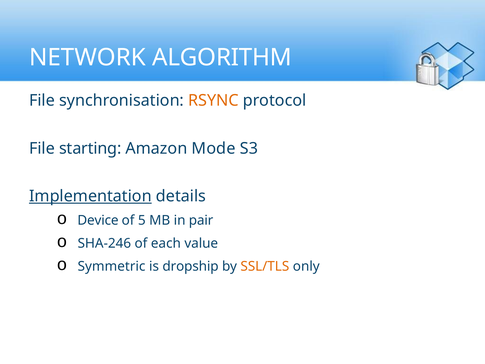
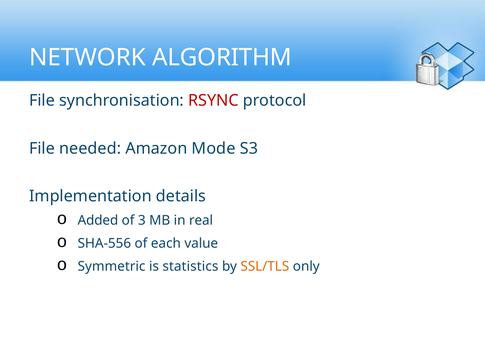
RSYNC colour: orange -> red
starting: starting -> needed
Implementation underline: present -> none
Device: Device -> Added
5: 5 -> 3
pair: pair -> real
SHA-246: SHA-246 -> SHA-556
dropship: dropship -> statistics
